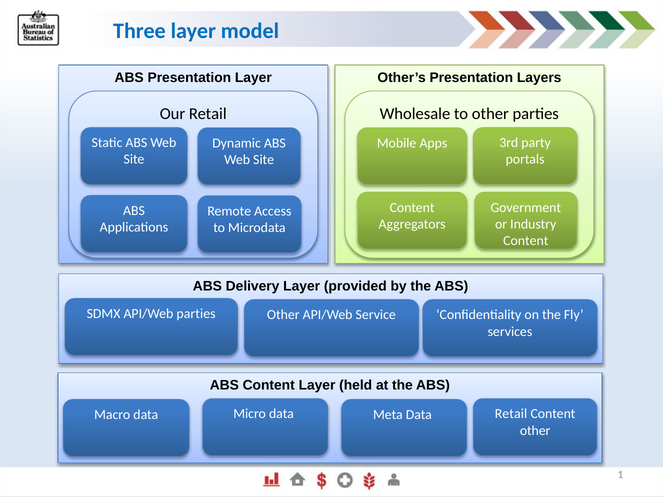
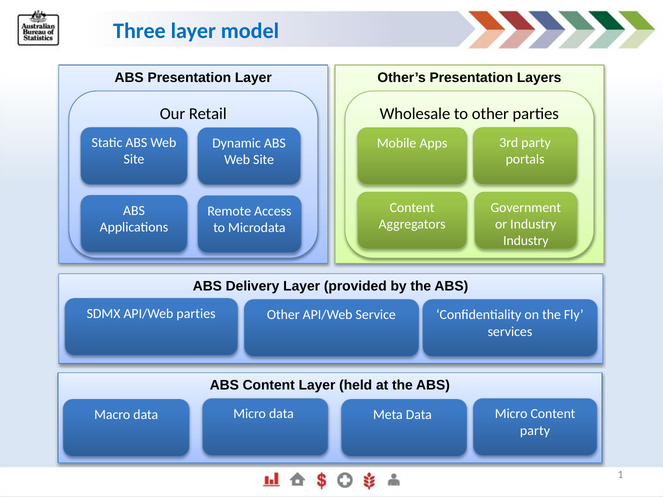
Content at (526, 241): Content -> Industry
Meta Data Retail: Retail -> Micro
other at (535, 431): other -> party
